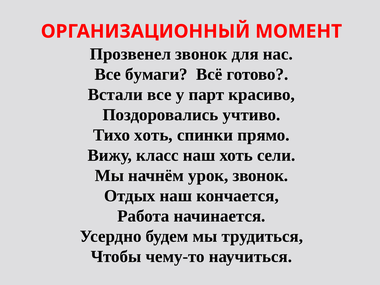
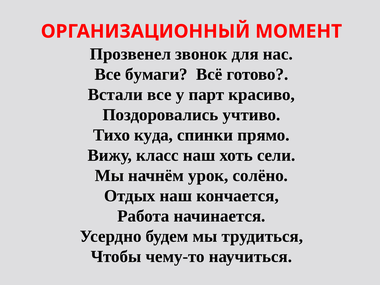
Тихо хоть: хоть -> куда
урок звонок: звонок -> солёно
